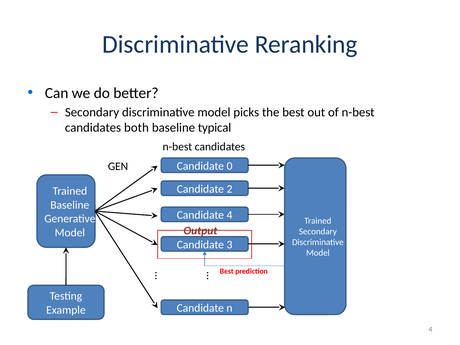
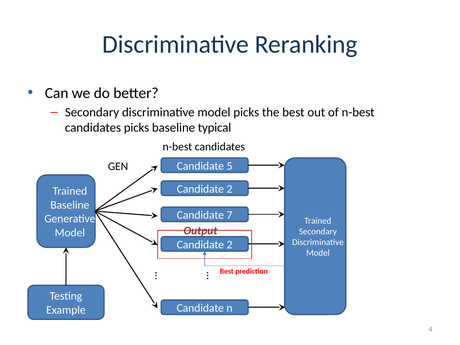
candidates both: both -> picks
0: 0 -> 5
Candidate 4: 4 -> 7
3 at (230, 245): 3 -> 2
